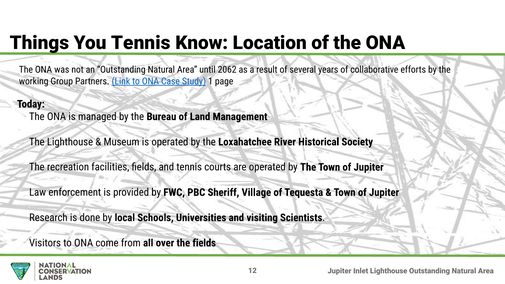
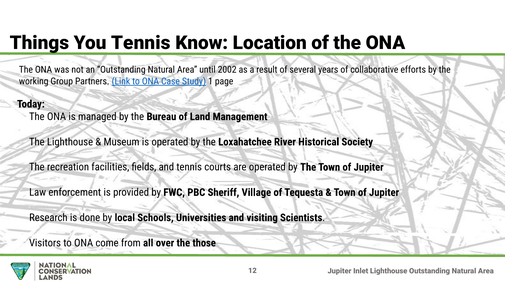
2062: 2062 -> 2002
the fields: fields -> those
